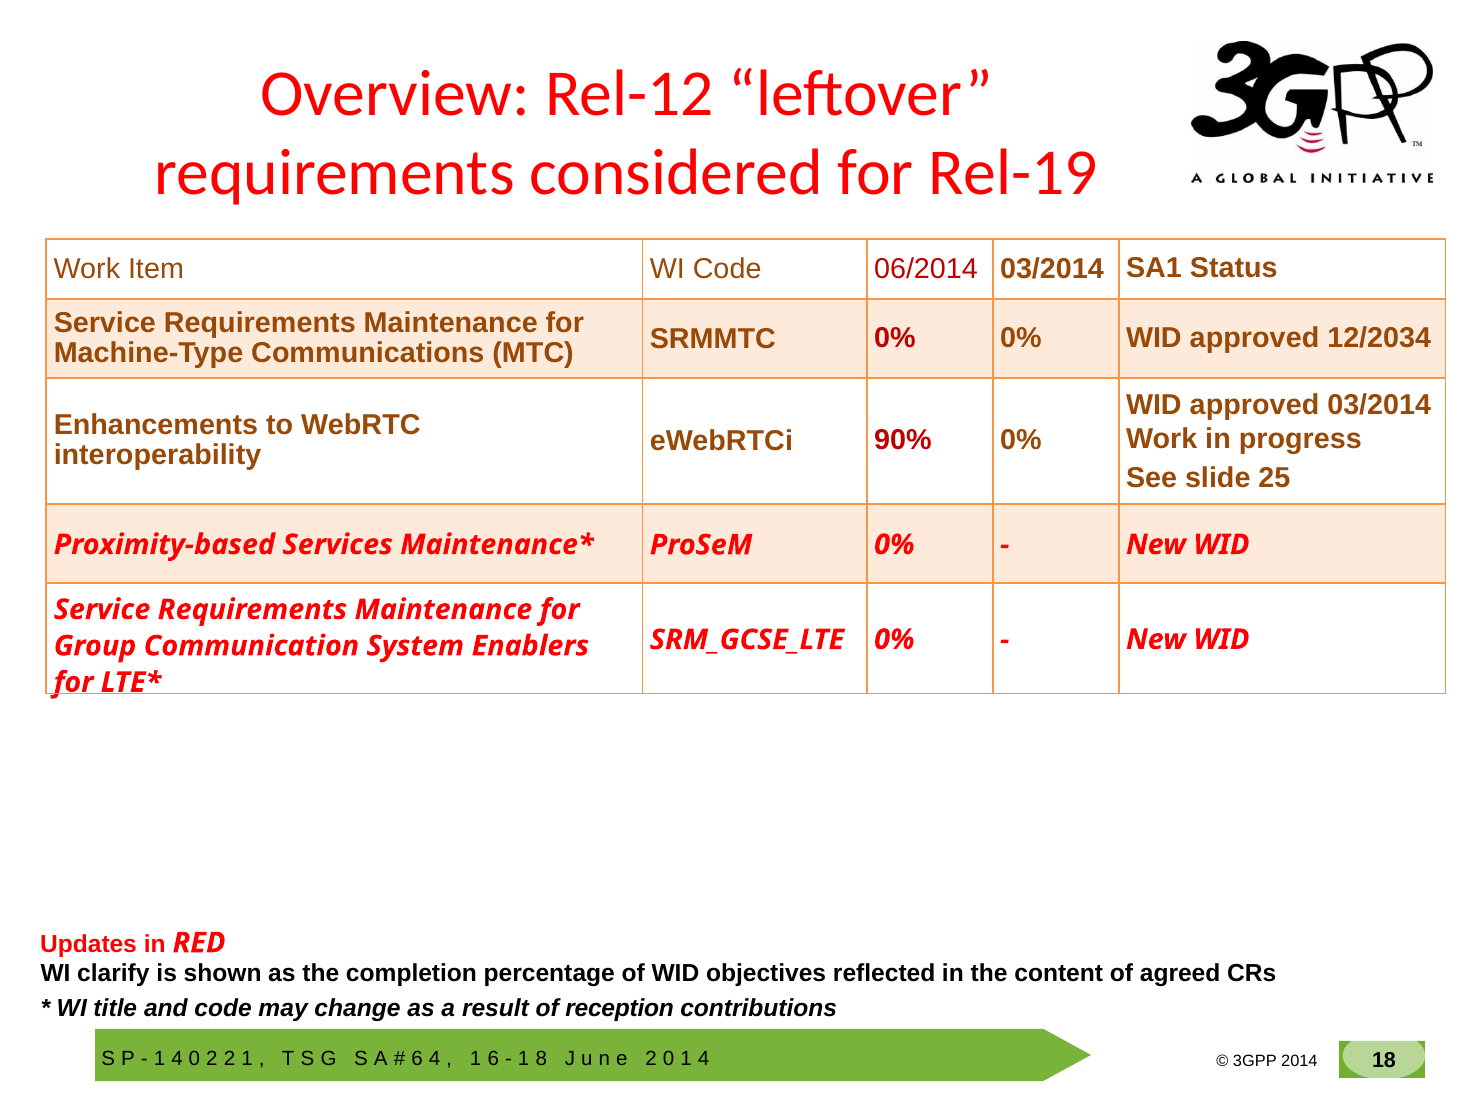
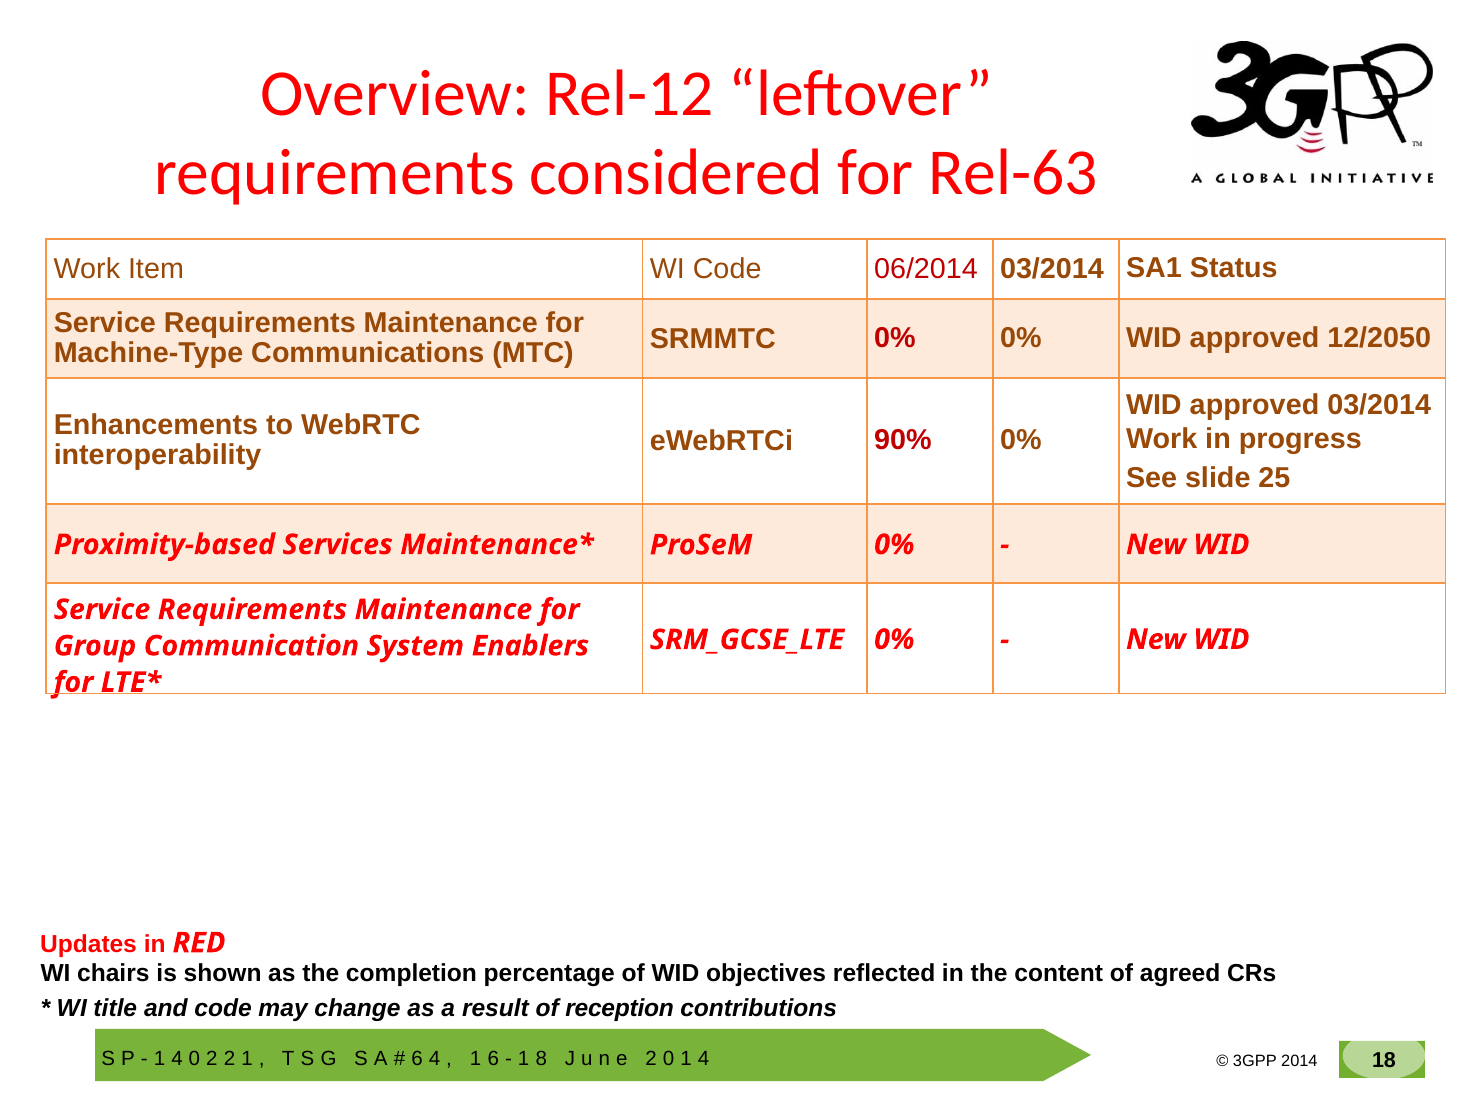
Rel-19: Rel-19 -> Rel-63
12/2034: 12/2034 -> 12/2050
clarify: clarify -> chairs
